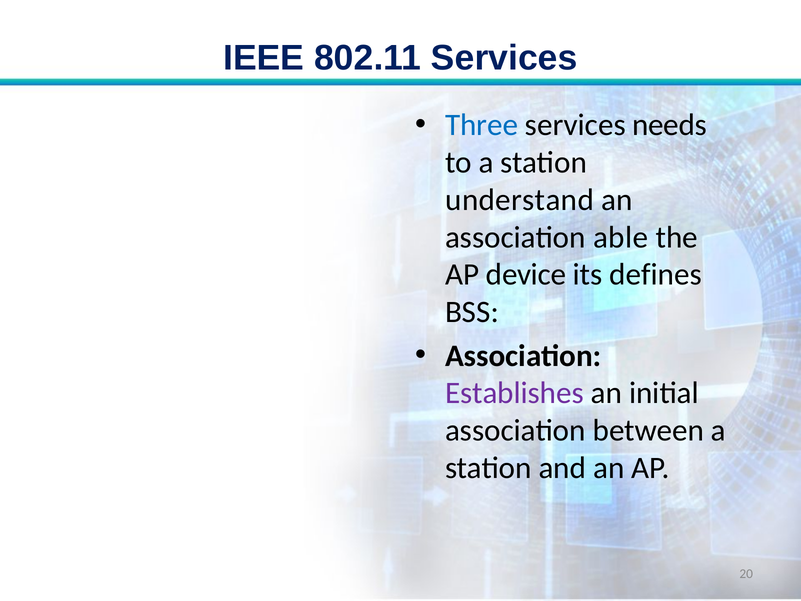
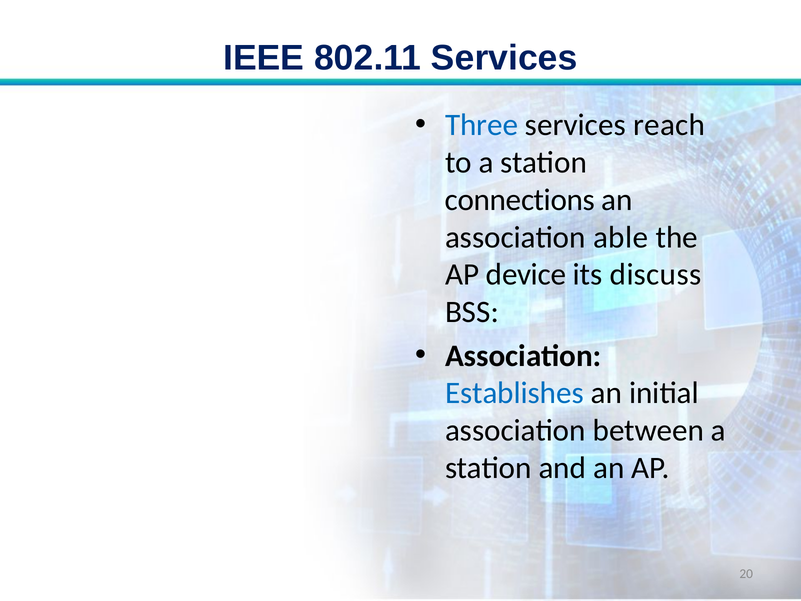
needs: needs -> reach
understand: understand -> connections
defines: defines -> discuss
Establishes colour: purple -> blue
